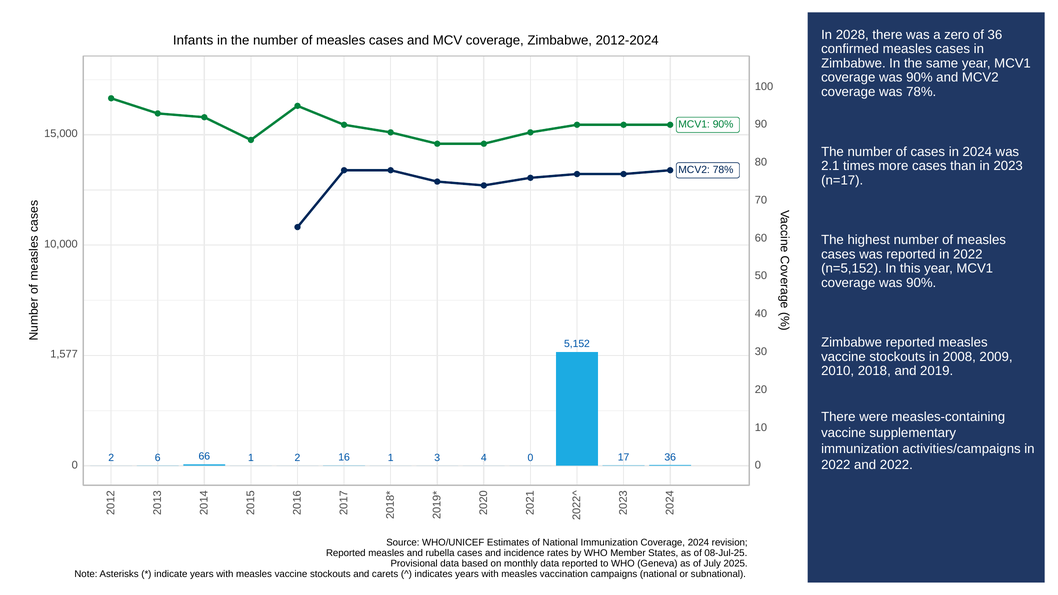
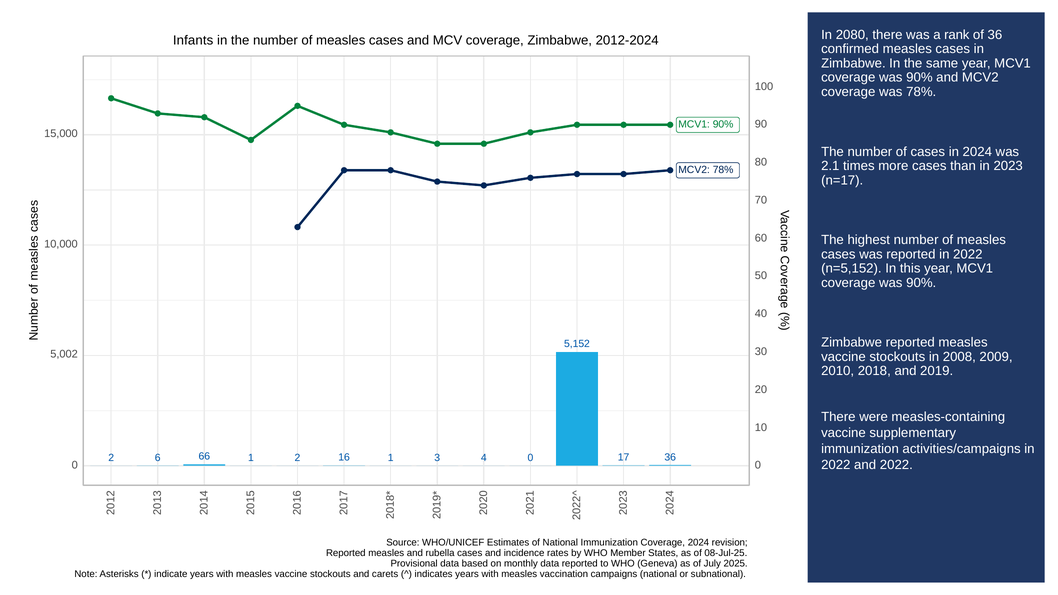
2028: 2028 -> 2080
zero: zero -> rank
1,577: 1,577 -> 5,002
